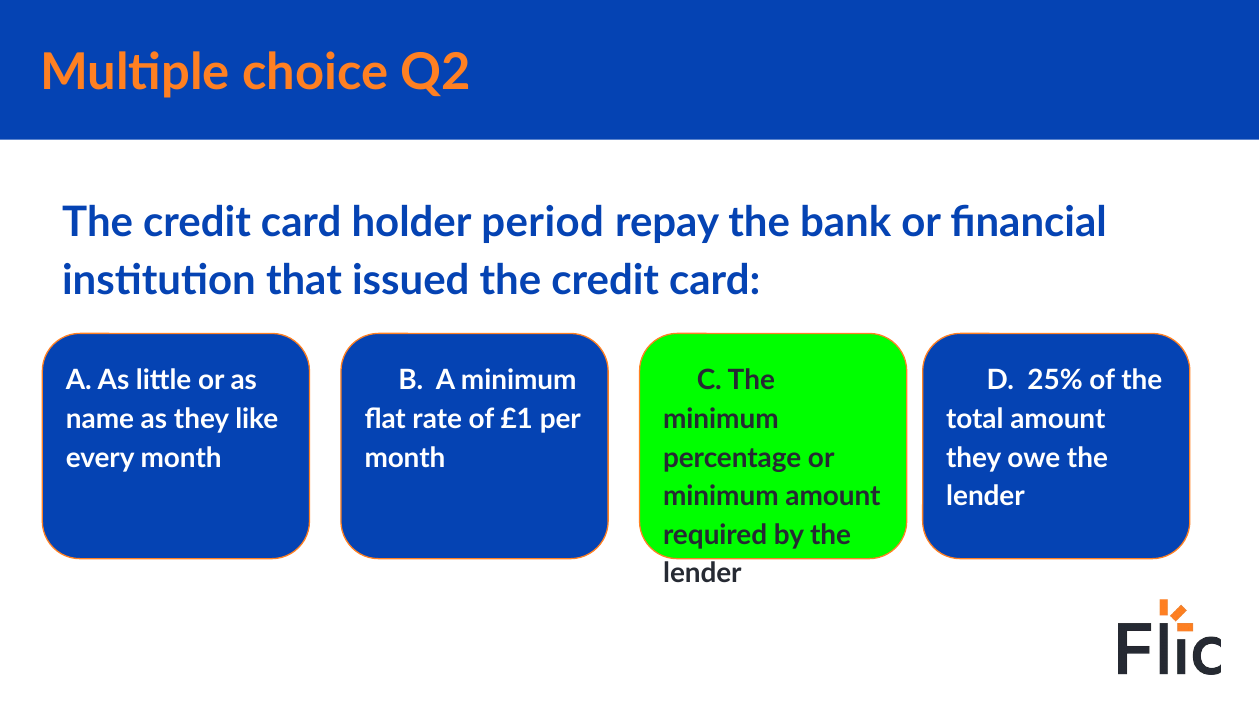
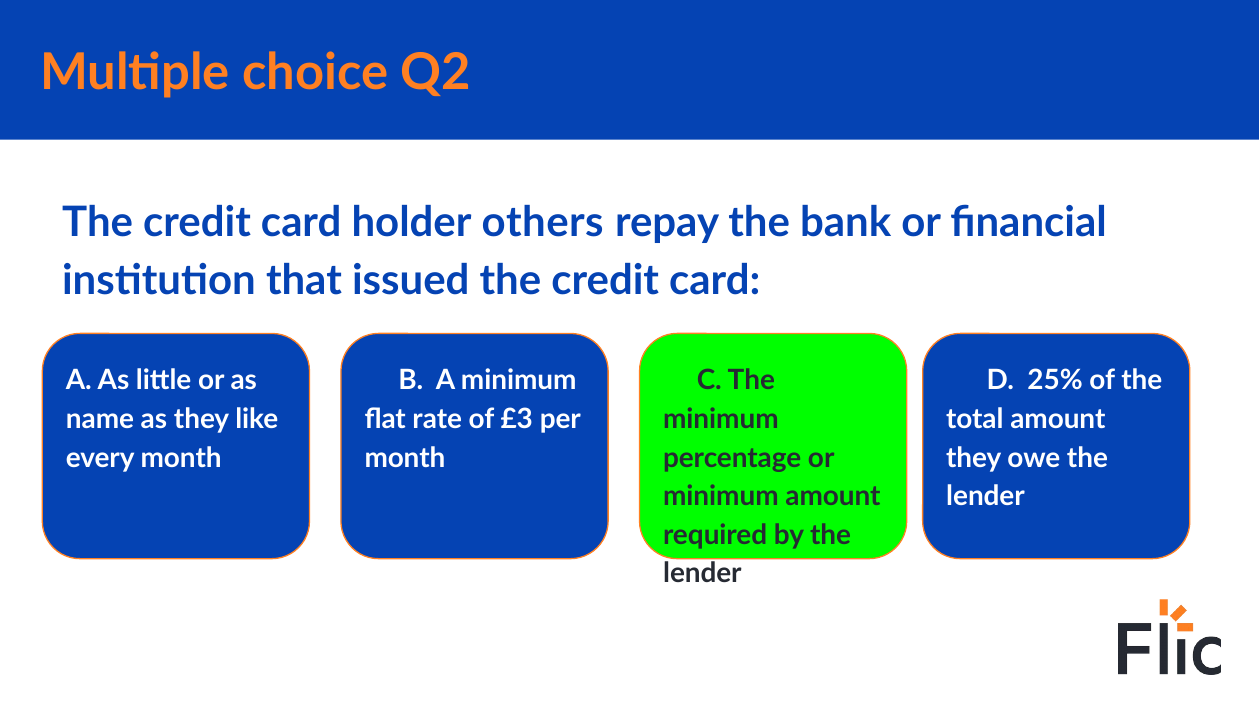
period: period -> others
£1: £1 -> £3
